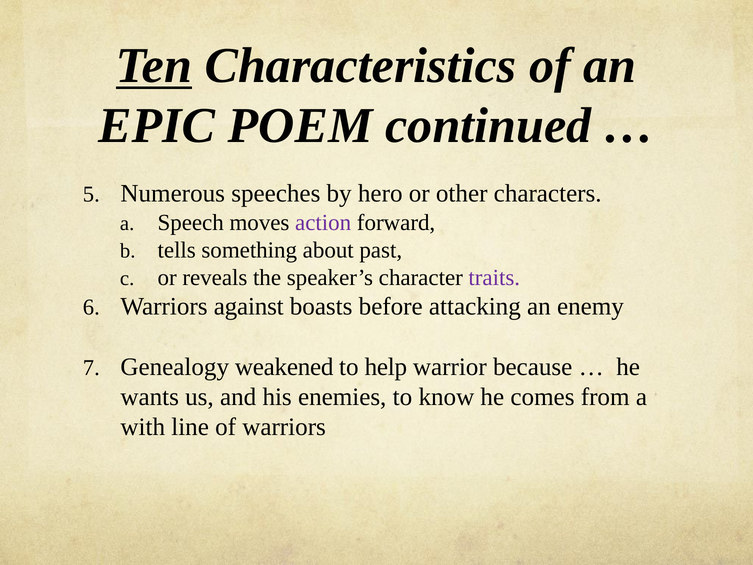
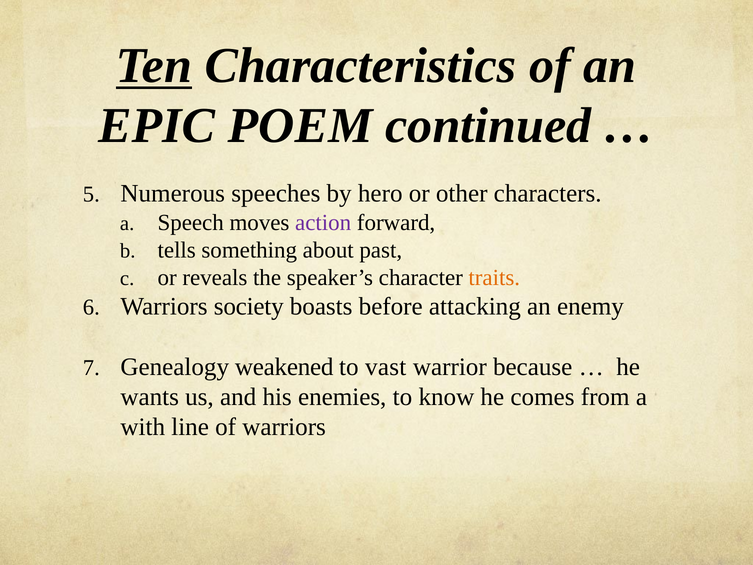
traits colour: purple -> orange
against: against -> society
help: help -> vast
